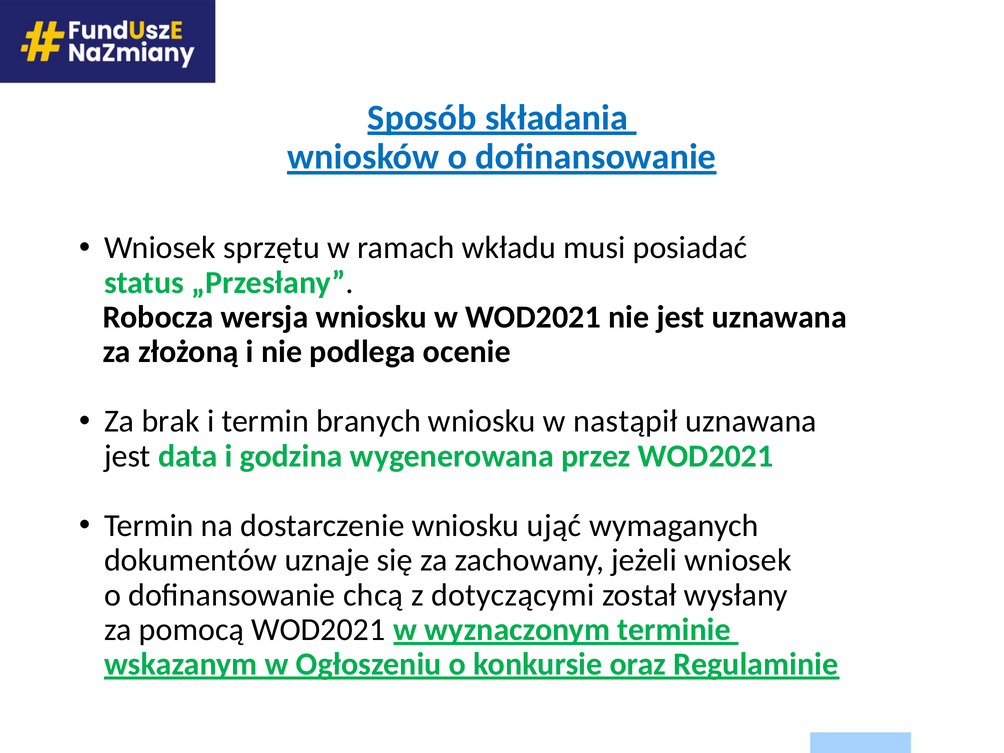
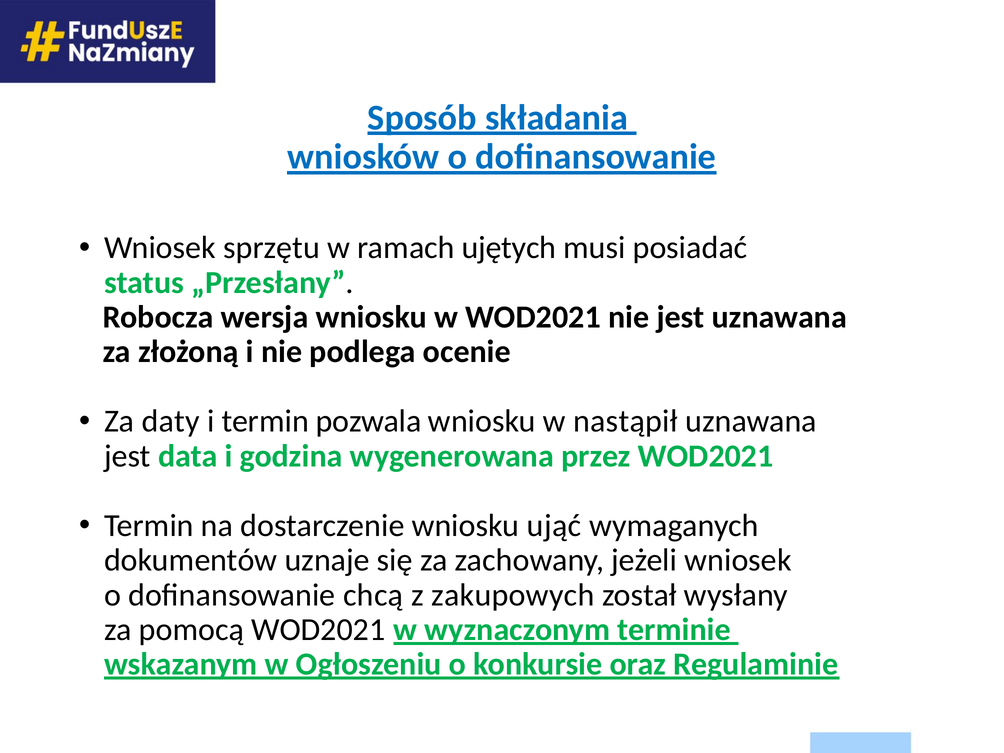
wkładu: wkładu -> ujętych
brak: brak -> daty
branych: branych -> pozwala
dotyczącymi: dotyczącymi -> zakupowych
